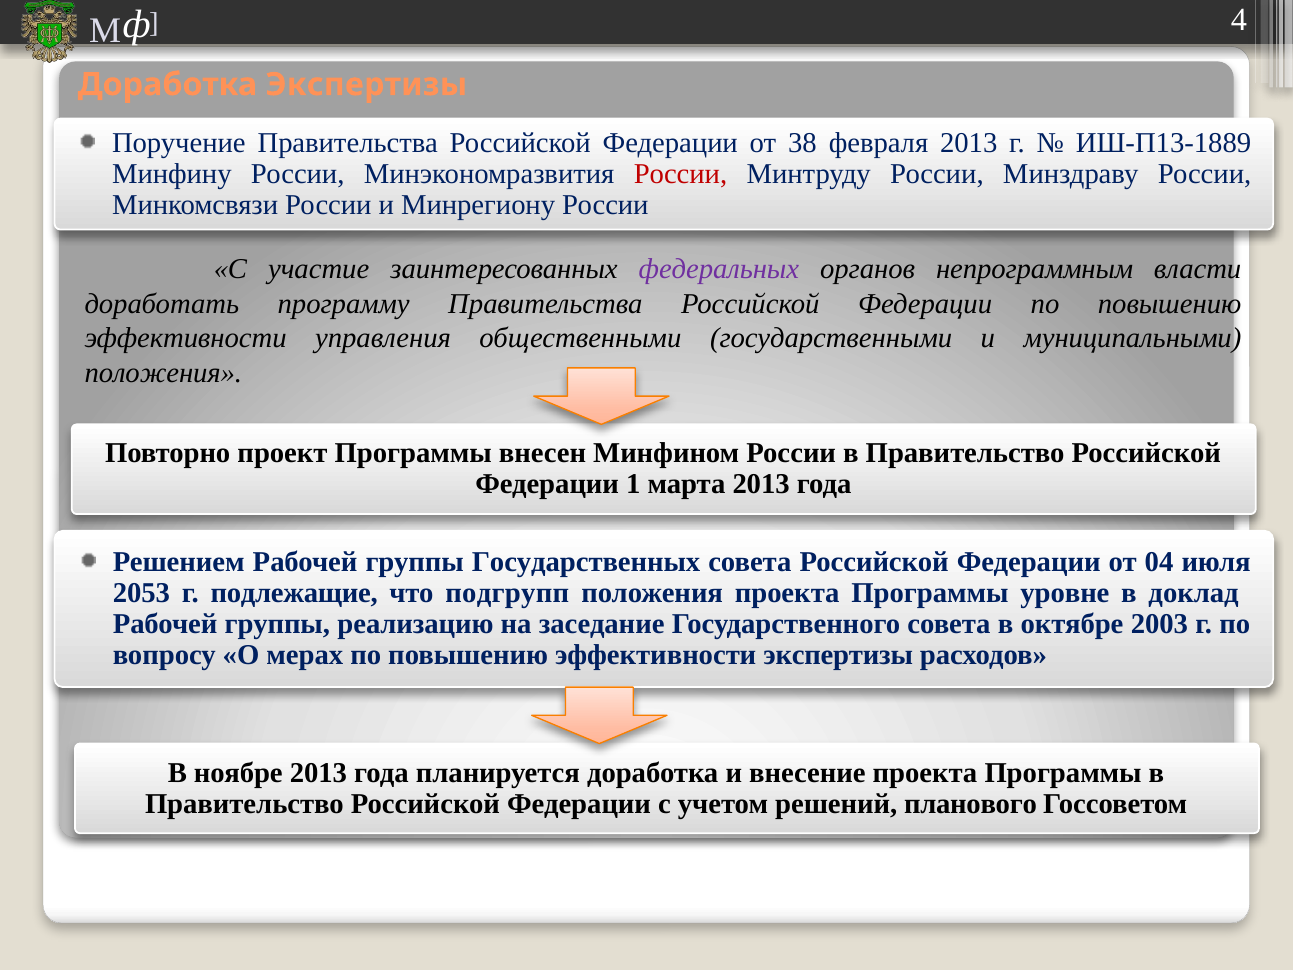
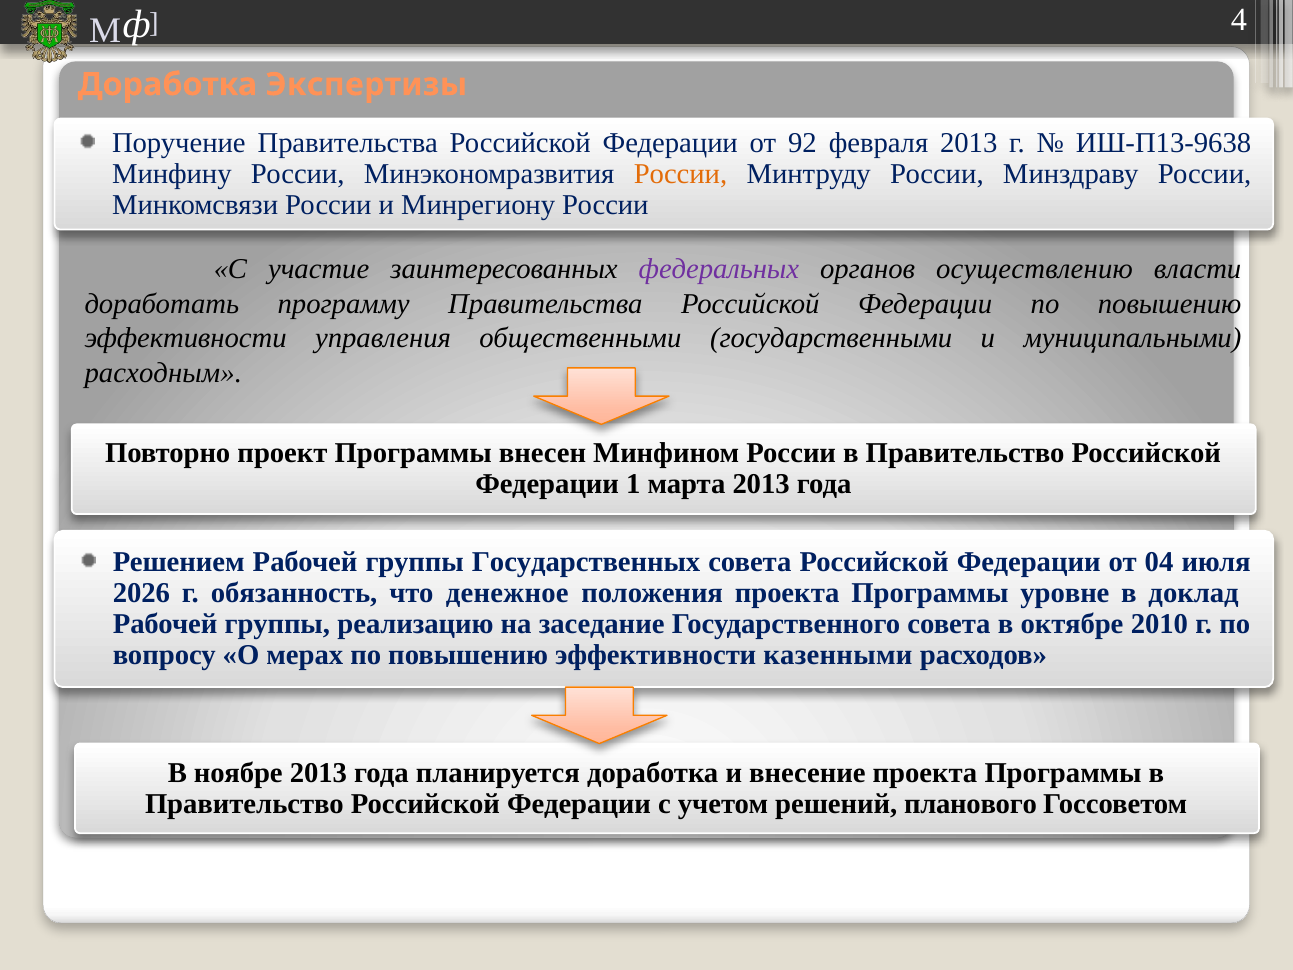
38: 38 -> 92
ИШ-П13-1889: ИШ-П13-1889 -> ИШ-П13-9638
России at (681, 174) colour: red -> orange
непрограммным: непрограммным -> осуществлению
положения at (163, 373): положения -> расходным
2053: 2053 -> 2026
подлежащие: подлежащие -> обязанность
подгрупп: подгрупп -> денежное
2003: 2003 -> 2010
эффективности экспертизы: экспертизы -> казенными
